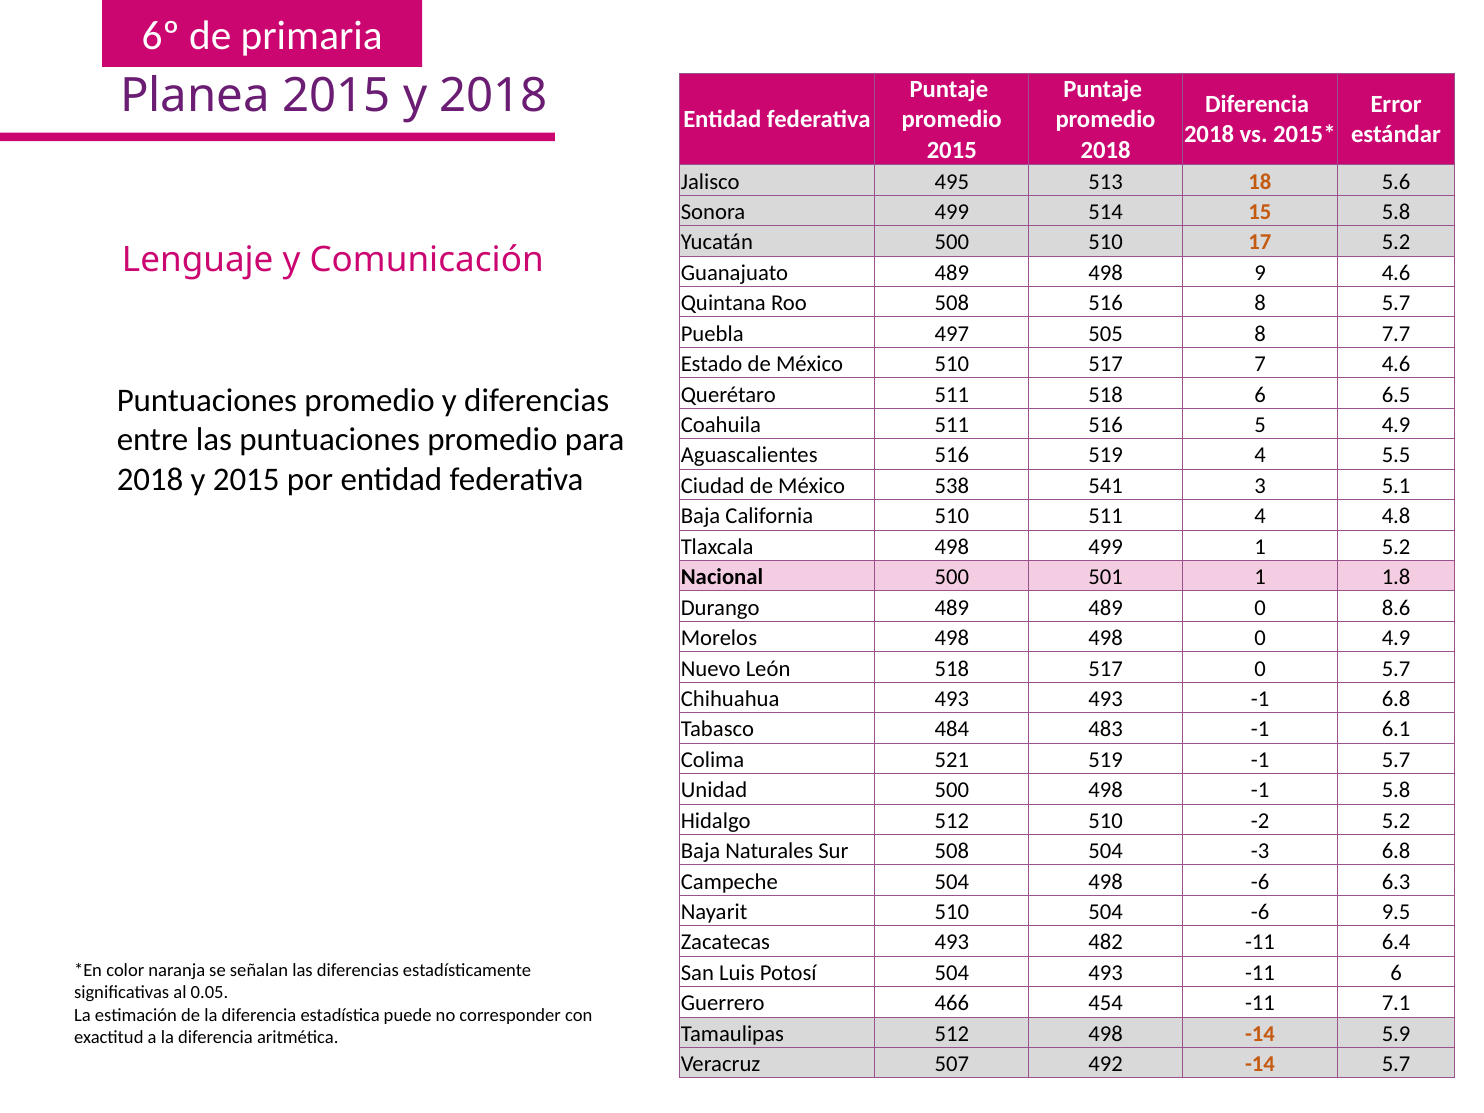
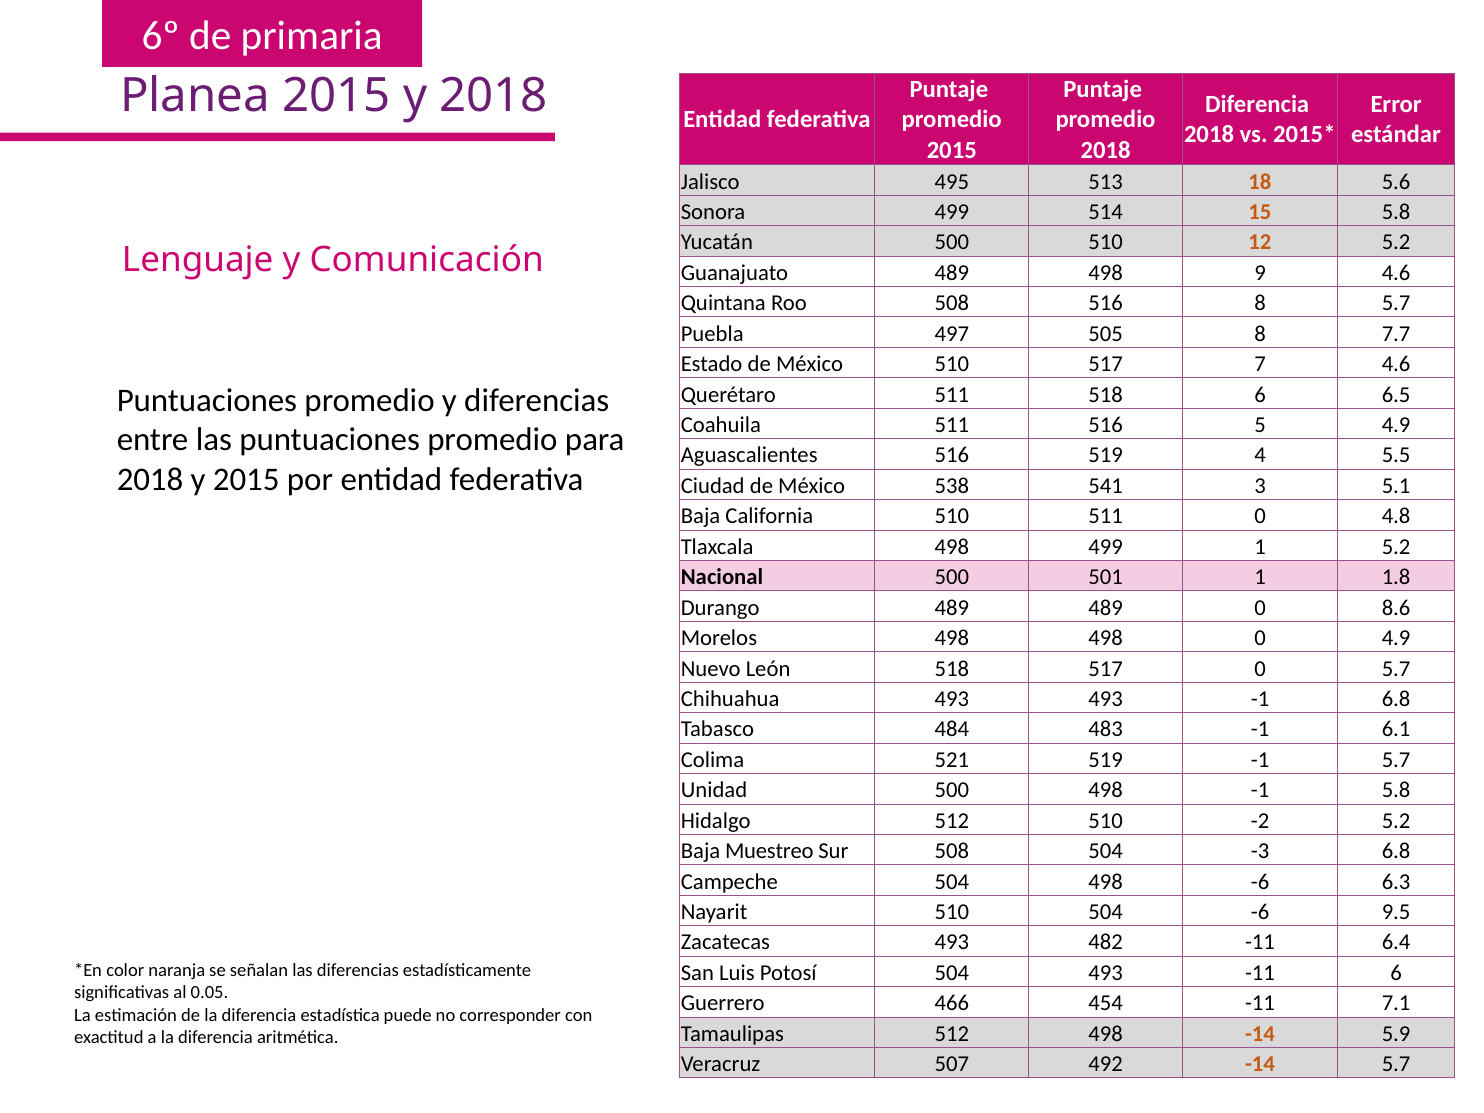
17: 17 -> 12
511 4: 4 -> 0
Naturales: Naturales -> Muestreo
